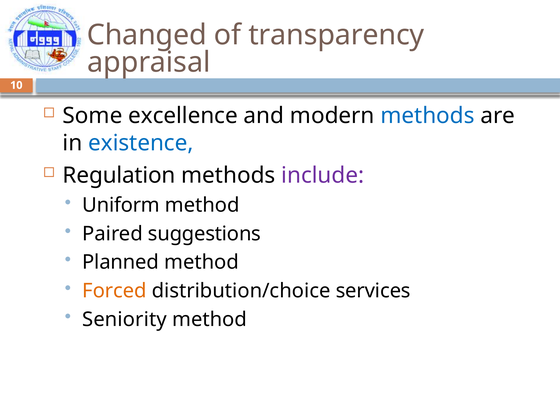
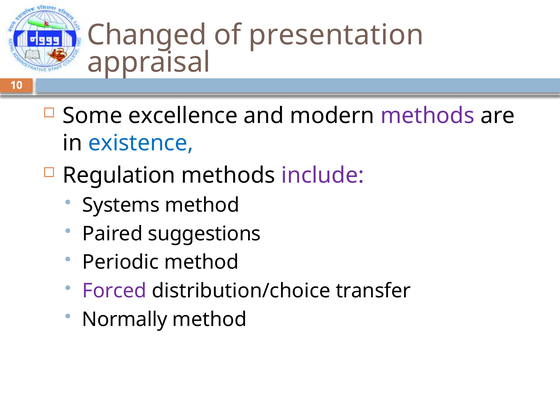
transparency: transparency -> presentation
methods at (427, 116) colour: blue -> purple
Uniform: Uniform -> Systems
Planned: Planned -> Periodic
Forced colour: orange -> purple
services: services -> transfer
Seniority: Seniority -> Normally
